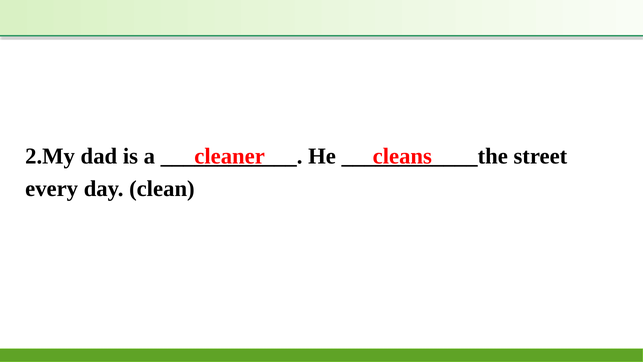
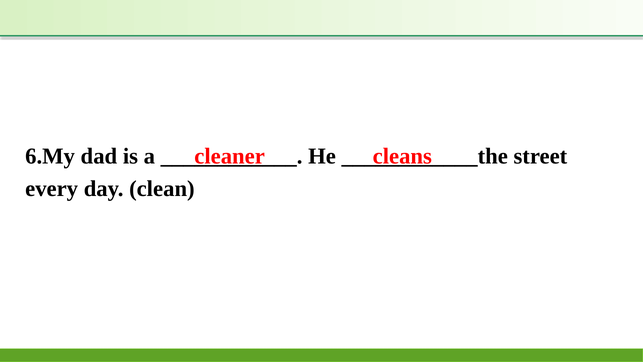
2.My: 2.My -> 6.My
